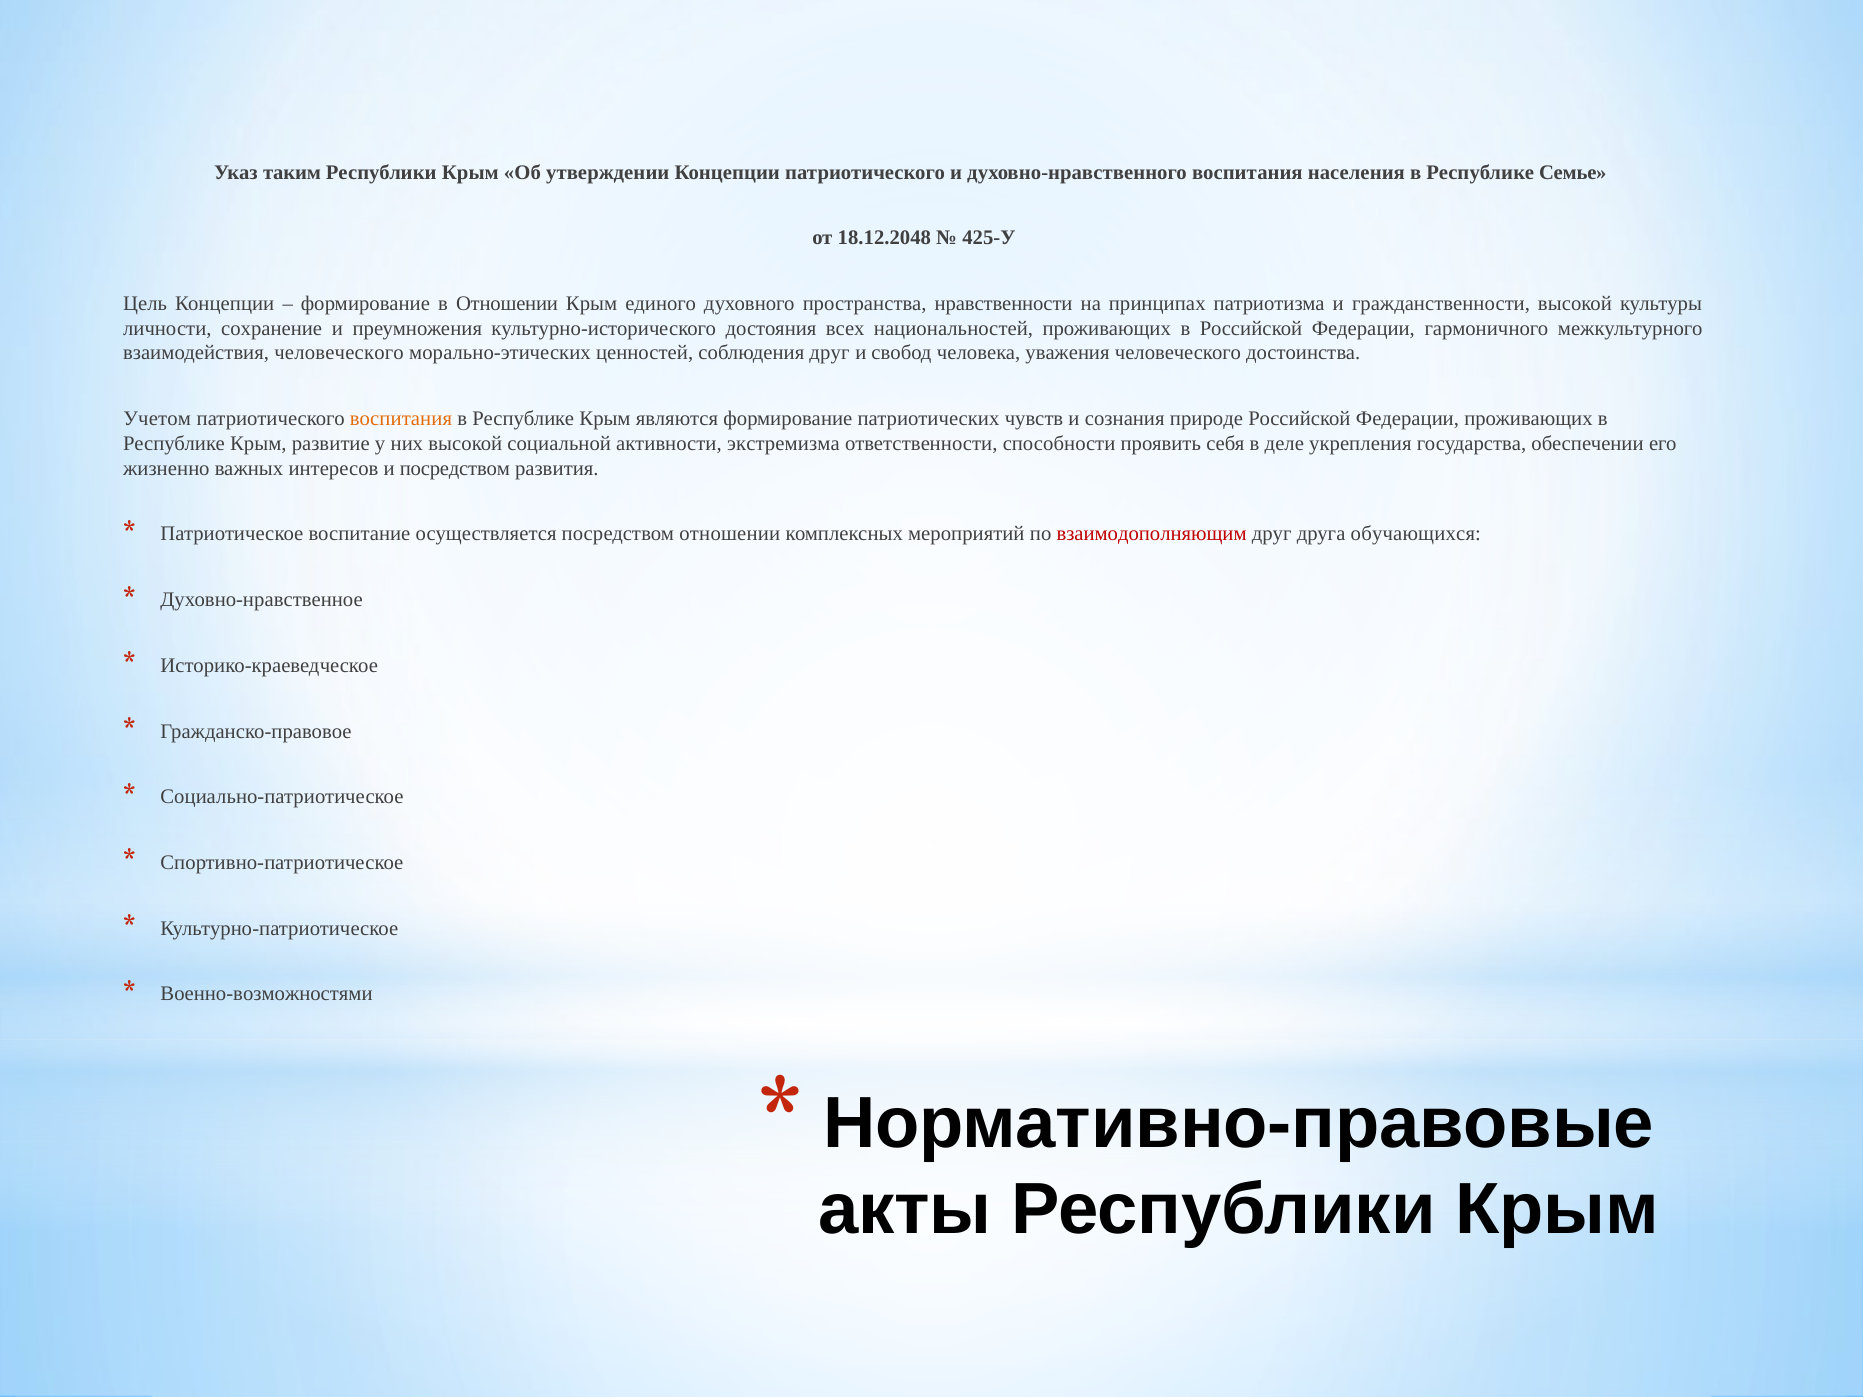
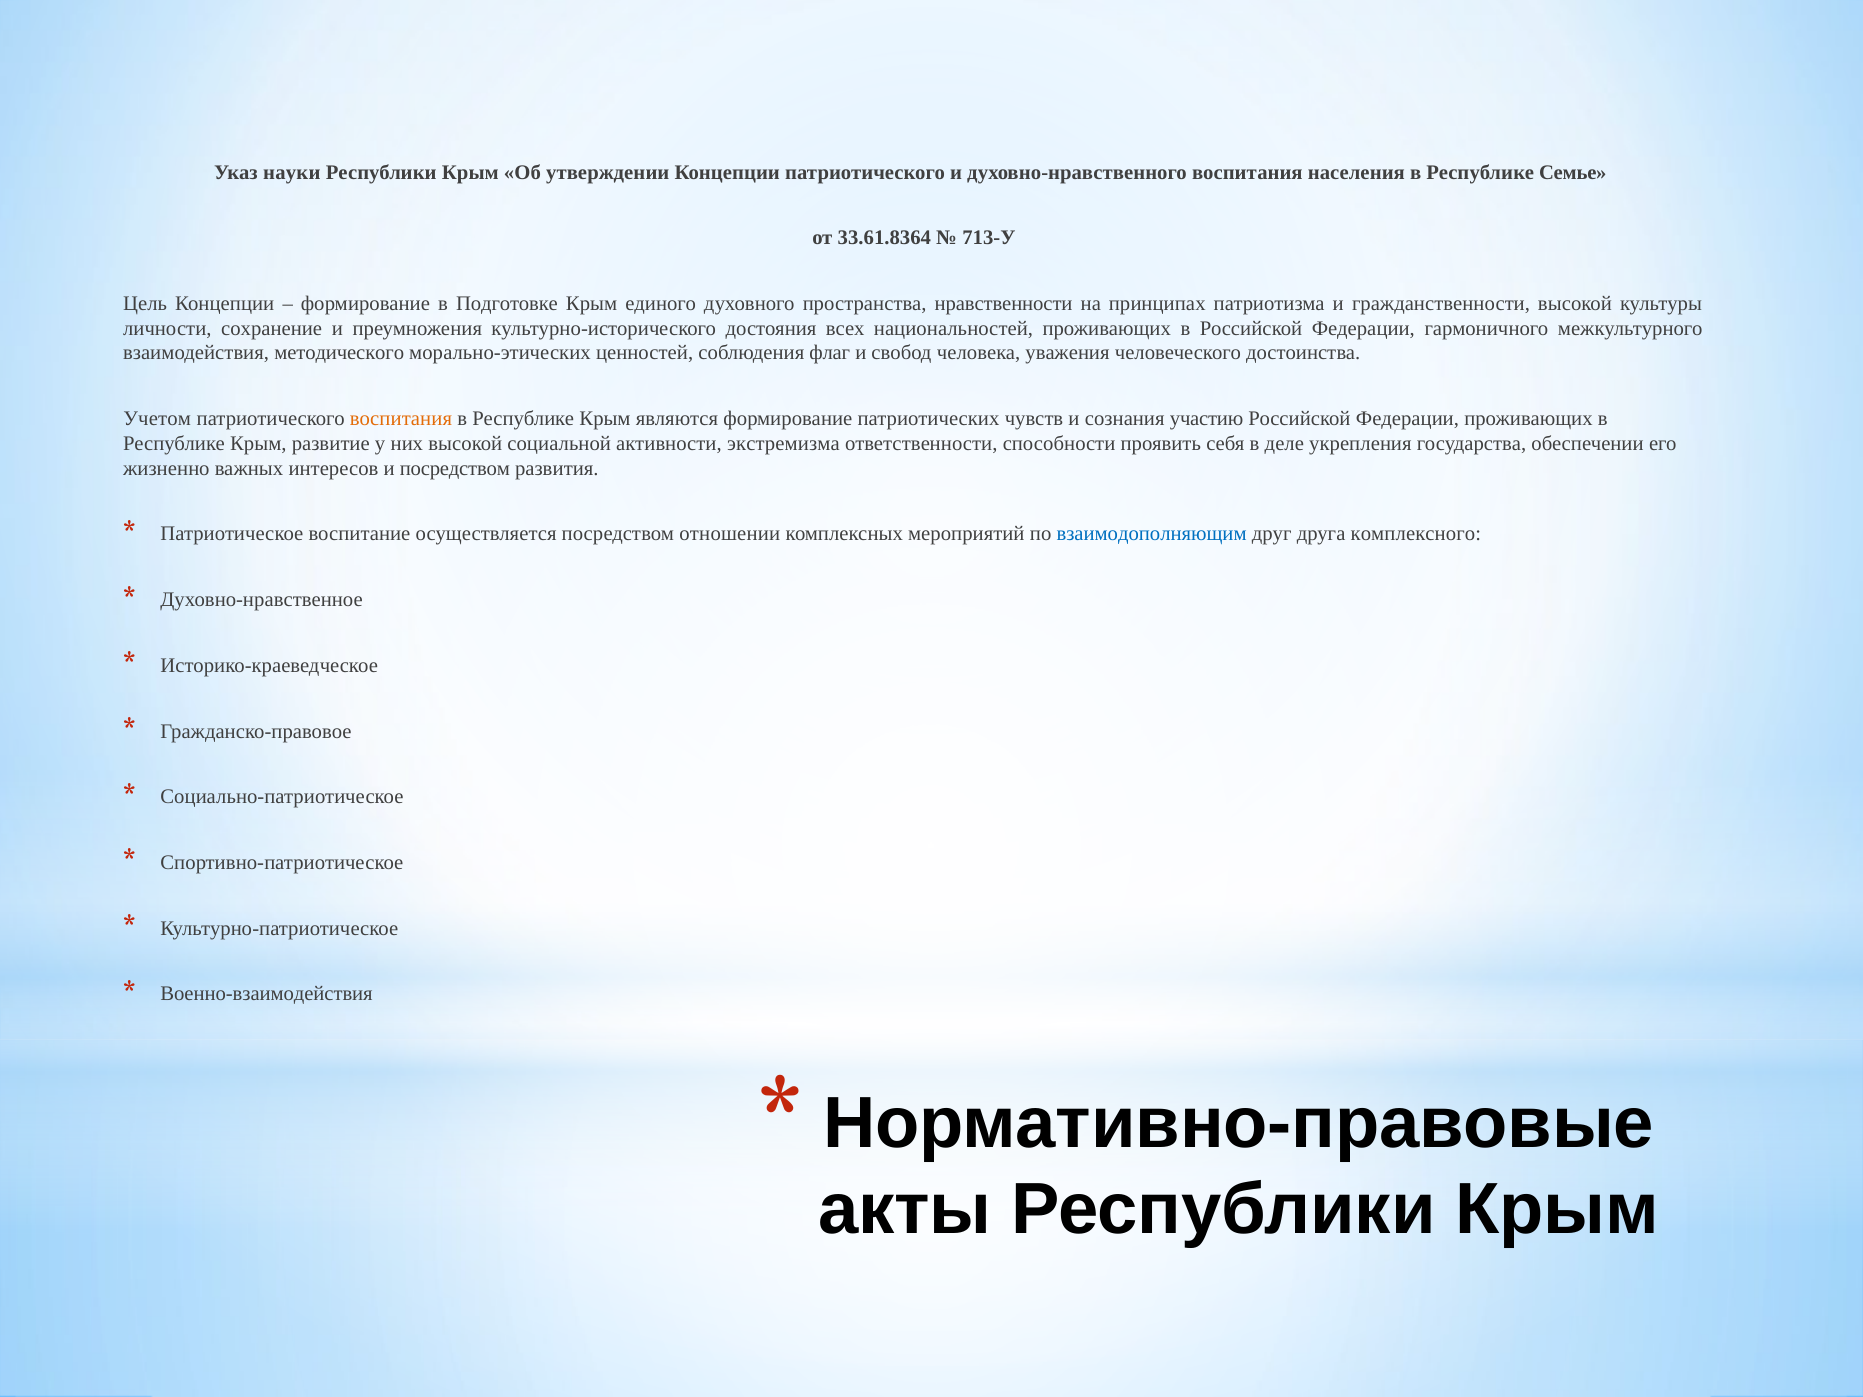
таким: таким -> науки
18.12.2048: 18.12.2048 -> 33.61.8364
425-У: 425-У -> 713-У
в Отношении: Отношении -> Подготовке
взаимодействия человеческого: человеческого -> методического
соблюдения друг: друг -> флаг
природе: природе -> участию
взаимодополняющим colour: red -> blue
обучающихся: обучающихся -> комплексного
Военно-возможностями: Военно-возможностями -> Военно-взаимодействия
